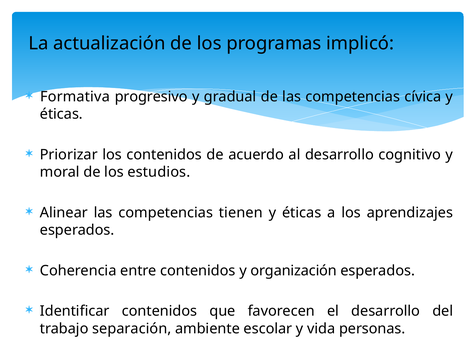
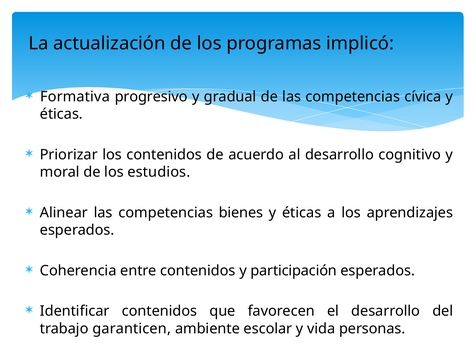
tienen: tienen -> bienes
organización: organización -> participación
separación: separación -> garanticen
